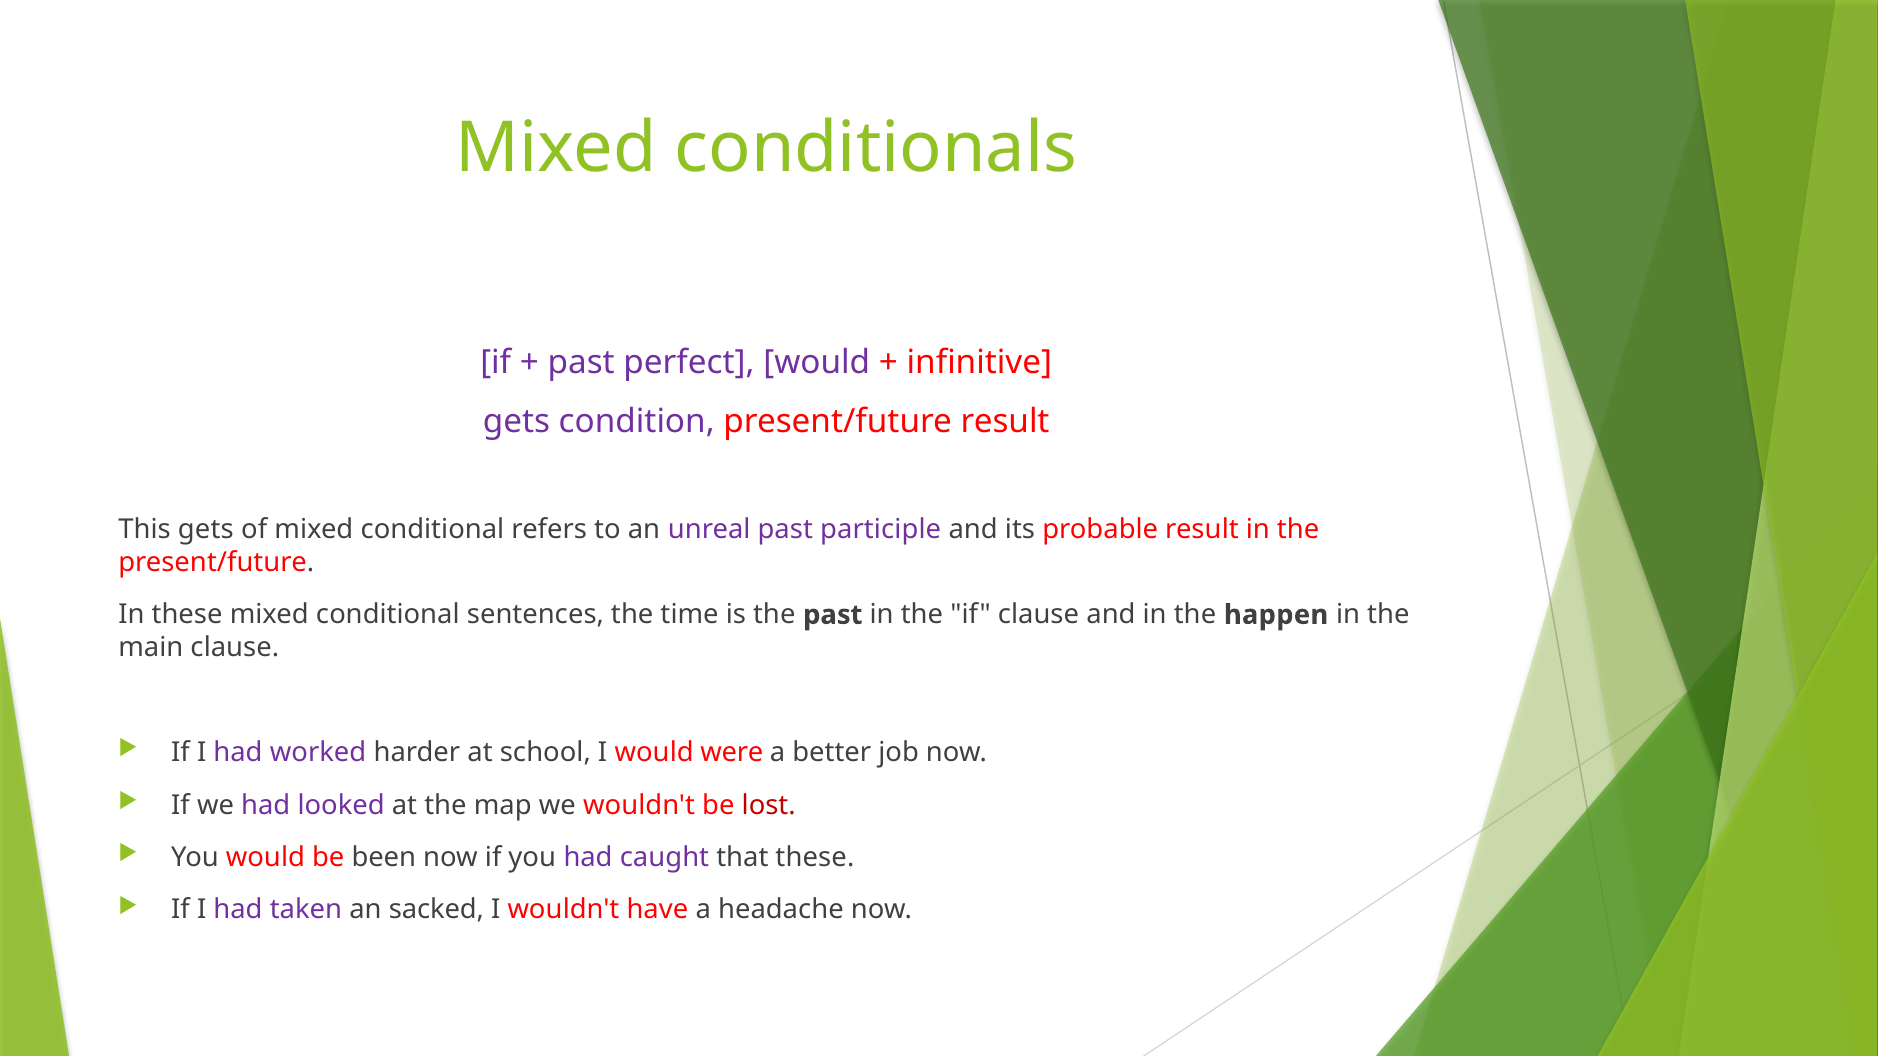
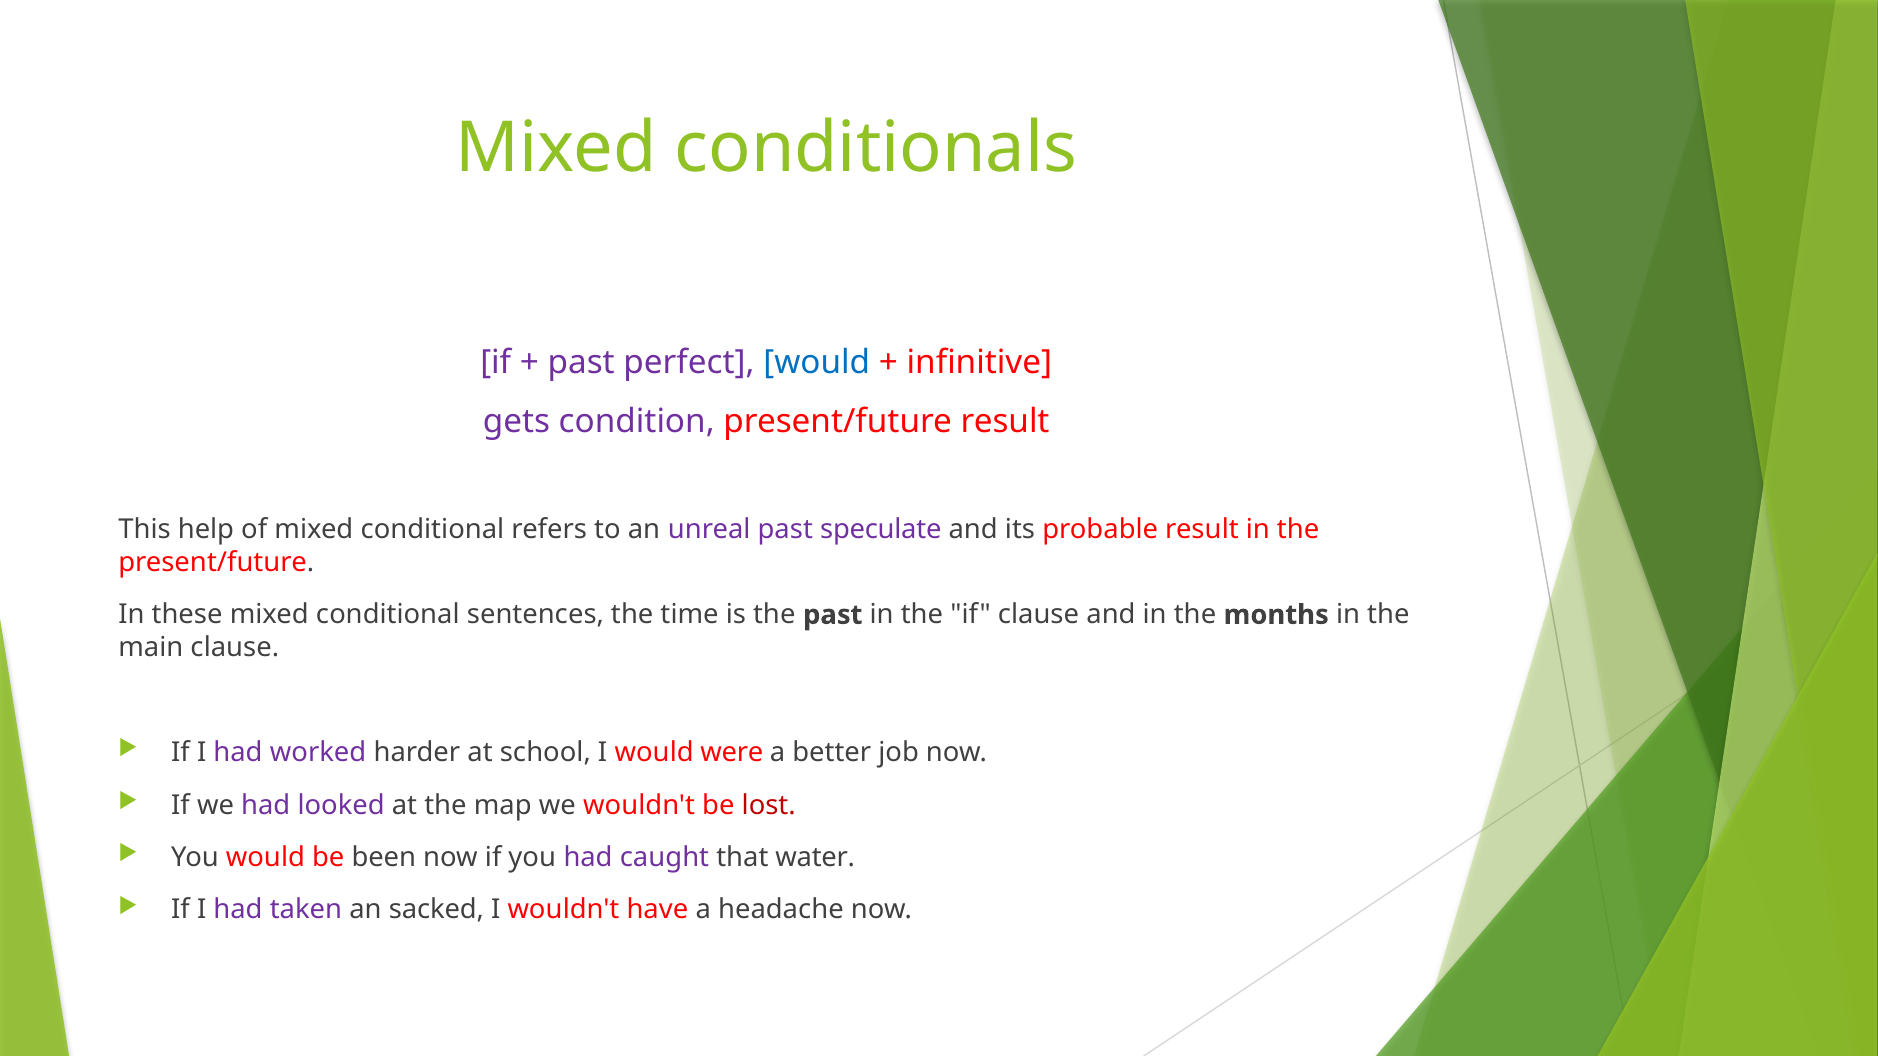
would at (817, 362) colour: purple -> blue
This gets: gets -> help
participle: participle -> speculate
happen: happen -> months
that these: these -> water
